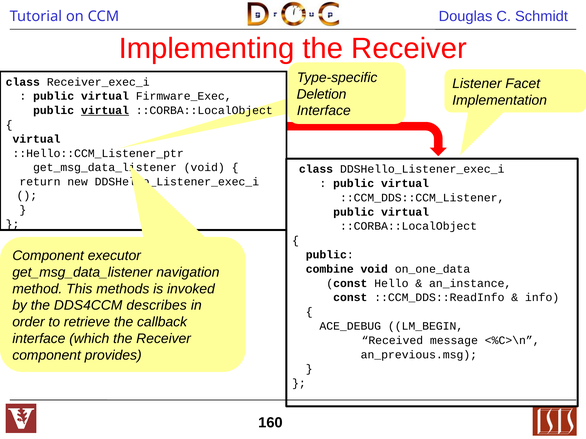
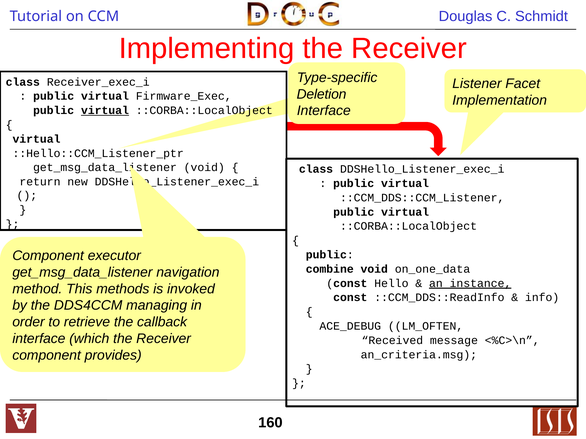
an_instance underline: none -> present
describes: describes -> managing
LM_BEGIN: LM_BEGIN -> LM_OFTEN
an_previous.msg: an_previous.msg -> an_criteria.msg
